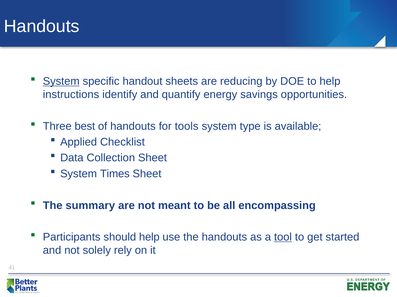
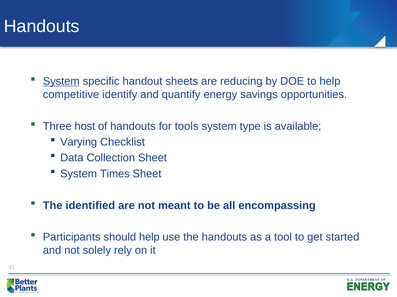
instructions: instructions -> competitive
best: best -> host
Applied: Applied -> Varying
summary: summary -> identified
tool underline: present -> none
